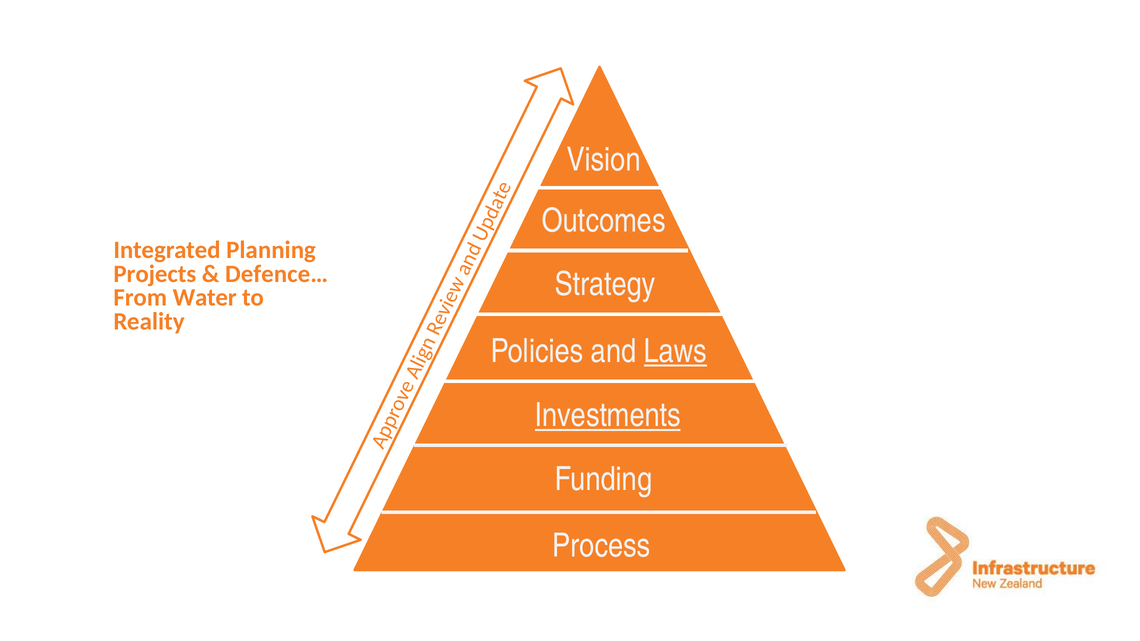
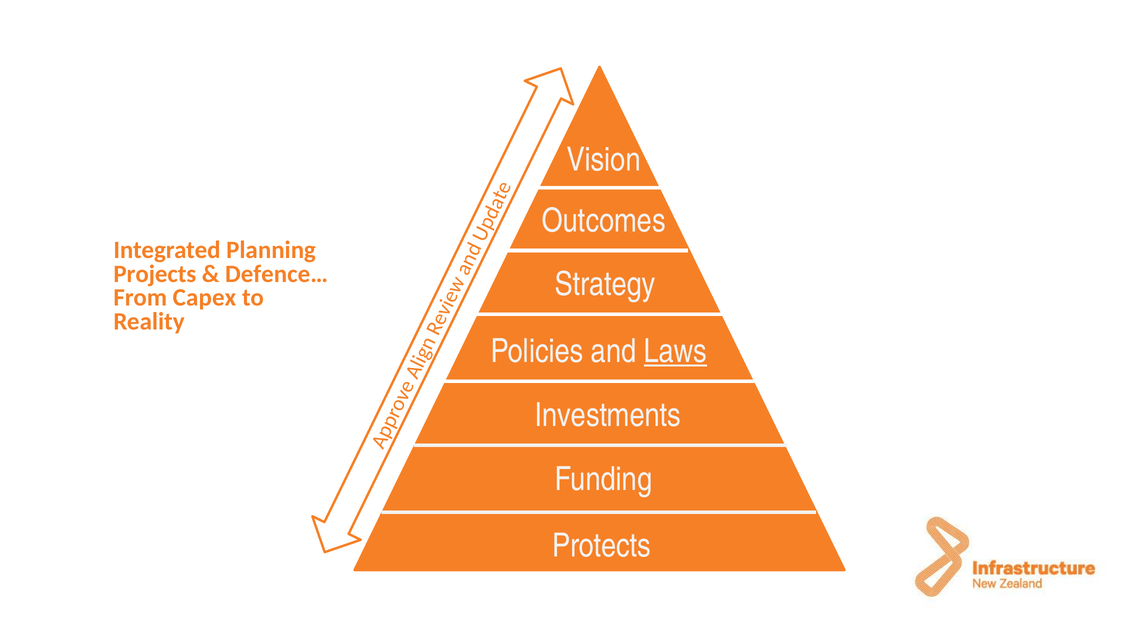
Water: Water -> Capex
Investments underline: present -> none
Process: Process -> Protects
